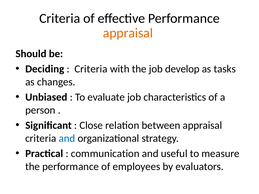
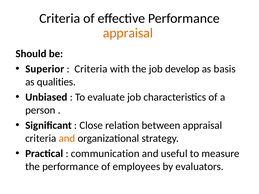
Deciding: Deciding -> Superior
tasks: tasks -> basis
changes: changes -> qualities
and at (67, 138) colour: blue -> orange
